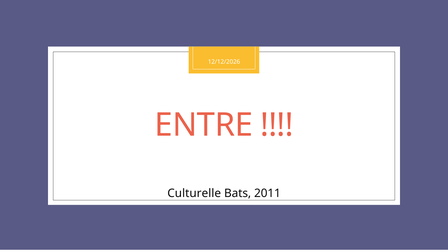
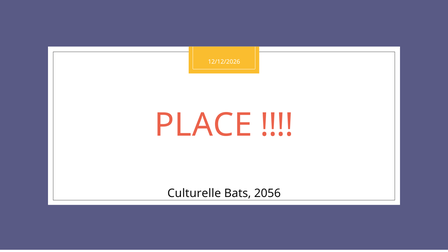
ENTRE: ENTRE -> PLACE
2011: 2011 -> 2056
